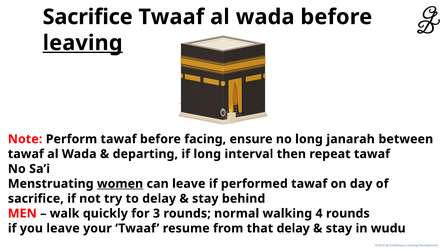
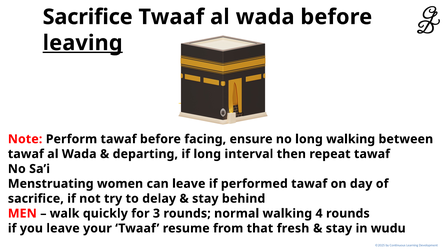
long janarah: janarah -> walking
women underline: present -> none
that delay: delay -> fresh
